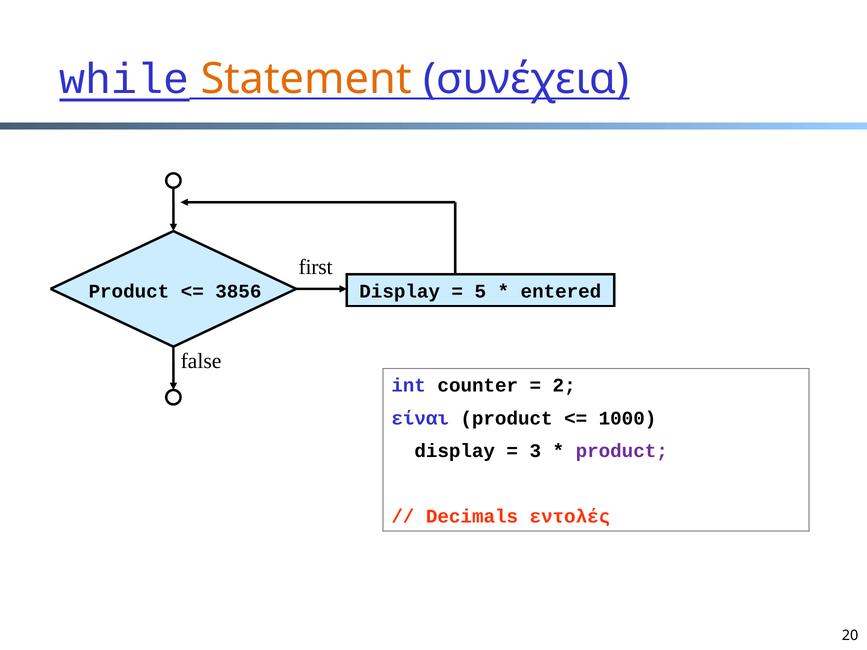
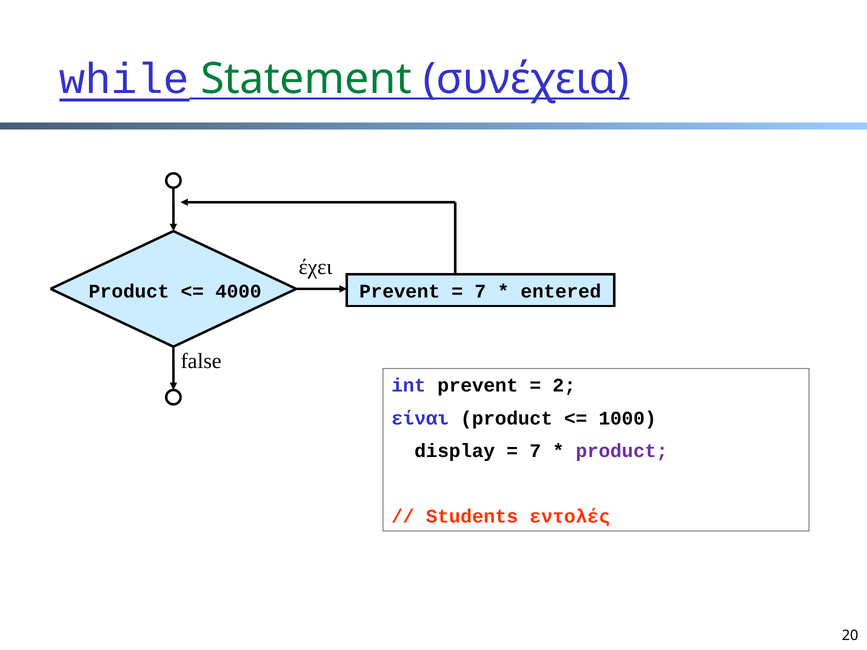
Statement colour: orange -> green
first: first -> έχει
3856: 3856 -> 4000
Display at (400, 292): Display -> Prevent
5 at (480, 292): 5 -> 7
int counter: counter -> prevent
3 at (535, 451): 3 -> 7
Decimals: Decimals -> Students
